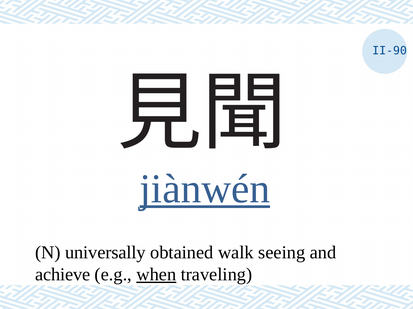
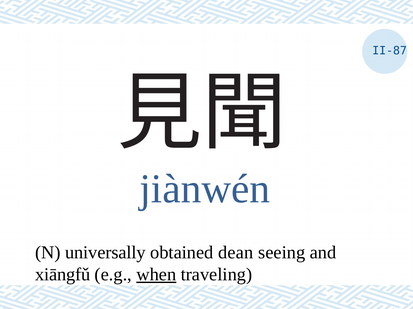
II-90: II-90 -> II-87
jiànwén underline: present -> none
walk: walk -> dean
achieve: achieve -> xiāngfǔ
